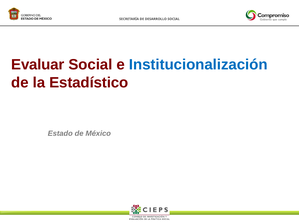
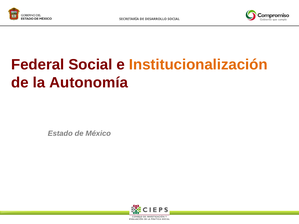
Evaluar: Evaluar -> Federal
Institucionalización colour: blue -> orange
Estadístico: Estadístico -> Autonomía
